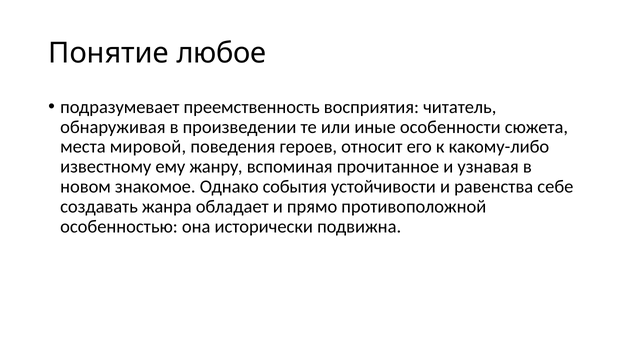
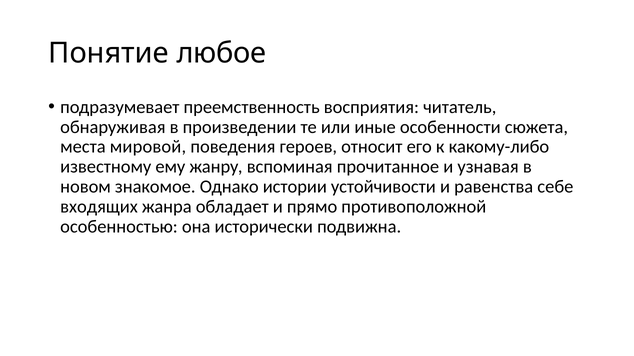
события: события -> истории
создавать: создавать -> входящих
